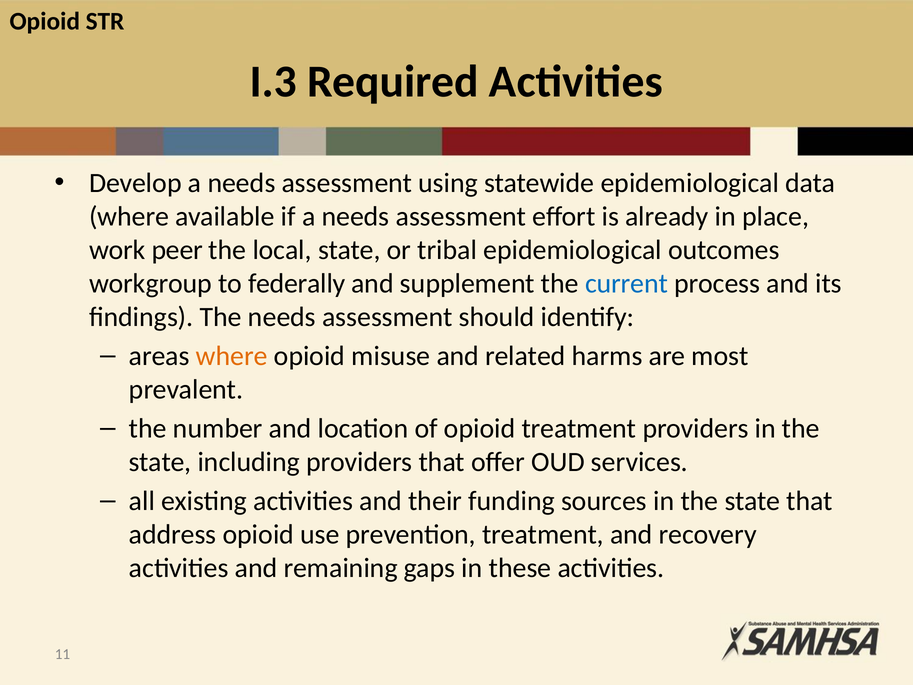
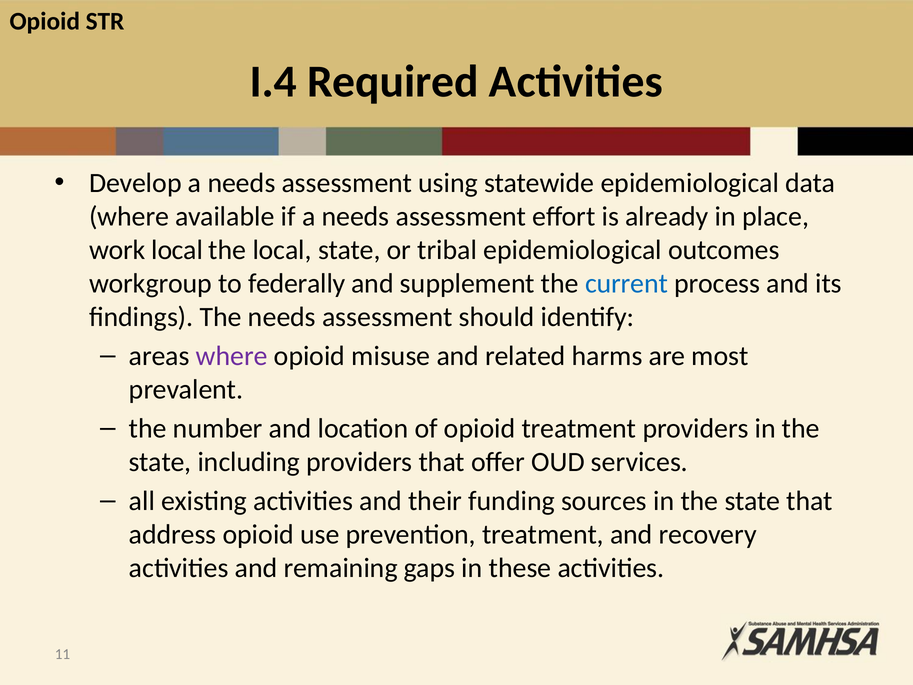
I.3: I.3 -> I.4
work peer: peer -> local
where at (232, 356) colour: orange -> purple
